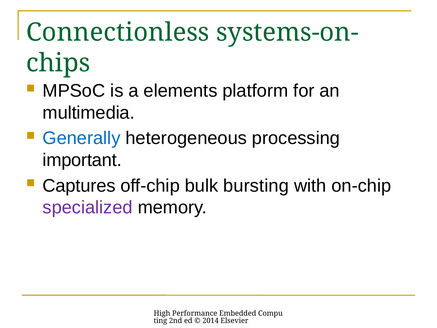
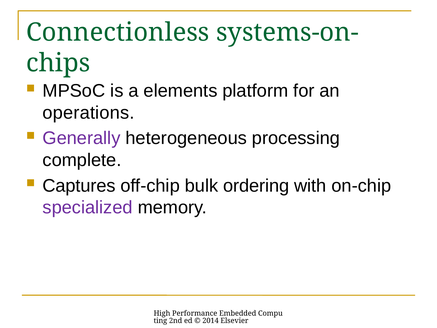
multimedia: multimedia -> operations
Generally colour: blue -> purple
important: important -> complete
bursting: bursting -> ordering
